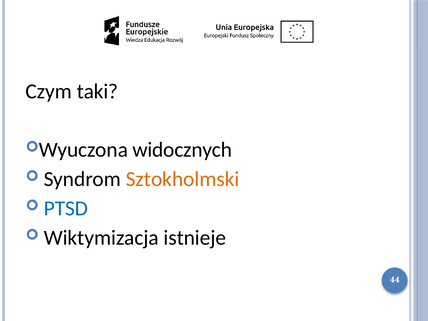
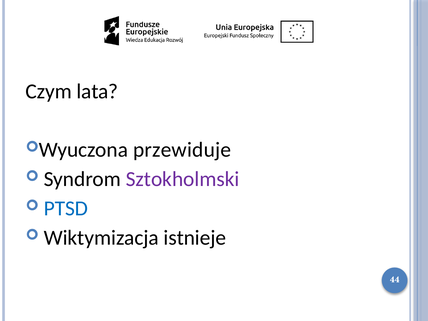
taki: taki -> lata
widocznych: widocznych -> przewiduje
Sztokholmski colour: orange -> purple
